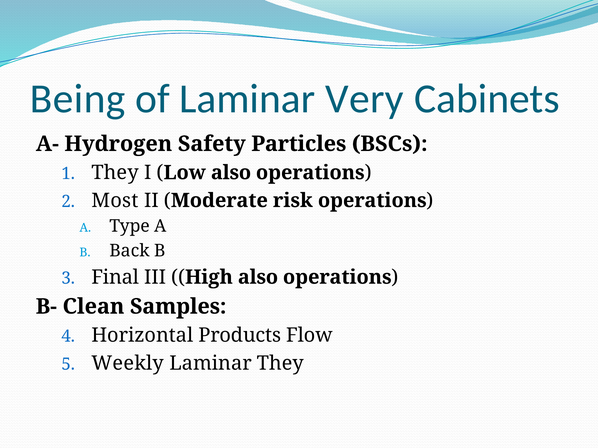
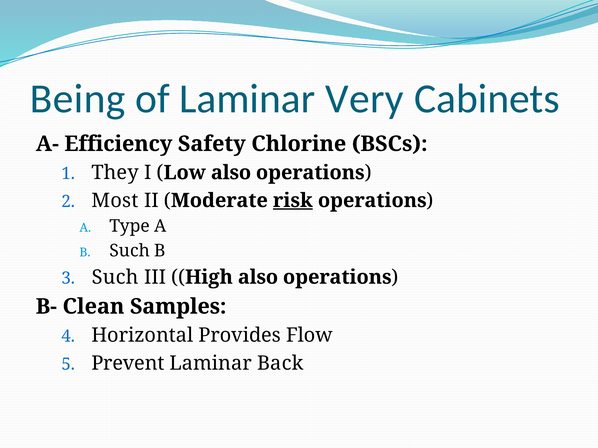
Hydrogen: Hydrogen -> Efficiency
Particles: Particles -> Chlorine
risk underline: none -> present
B Back: Back -> Such
Final at (115, 277): Final -> Such
Products: Products -> Provides
Weekly: Weekly -> Prevent
Laminar They: They -> Back
